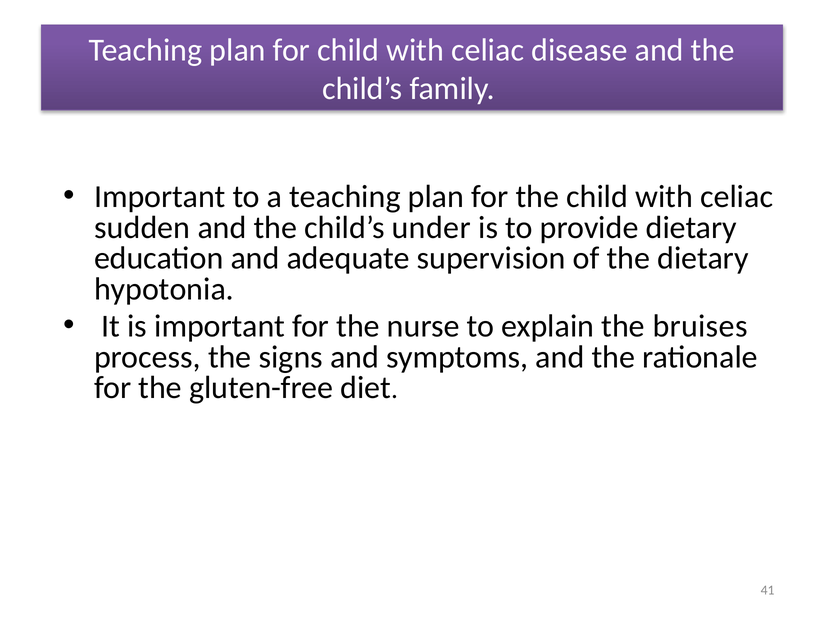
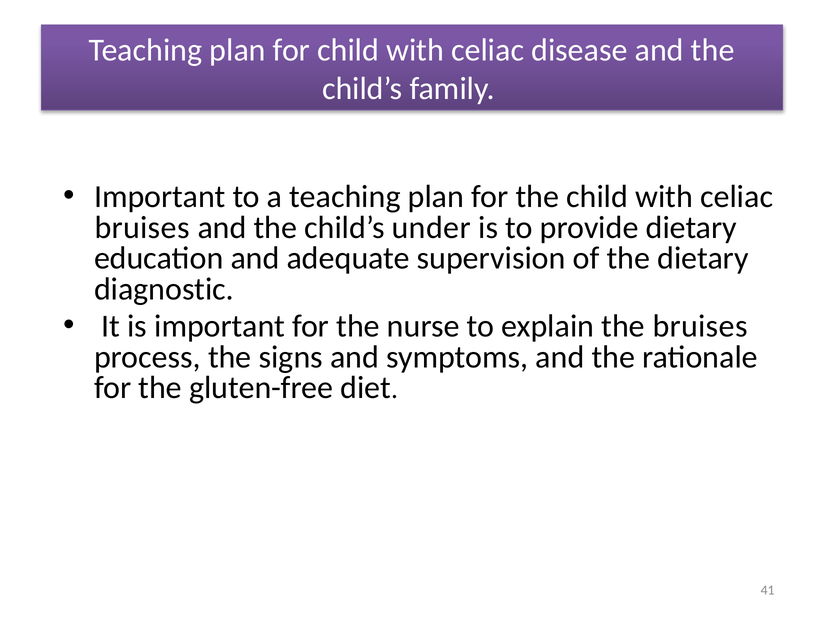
sudden at (142, 227): sudden -> bruises
hypotonia: hypotonia -> diagnostic
